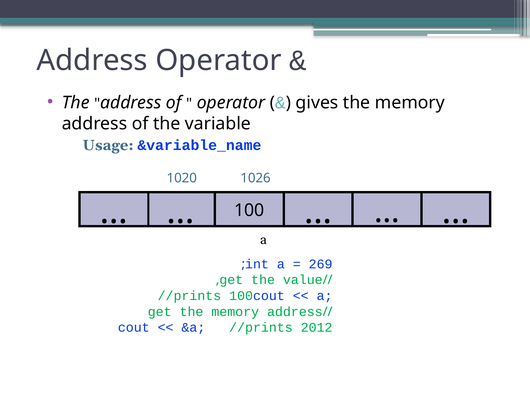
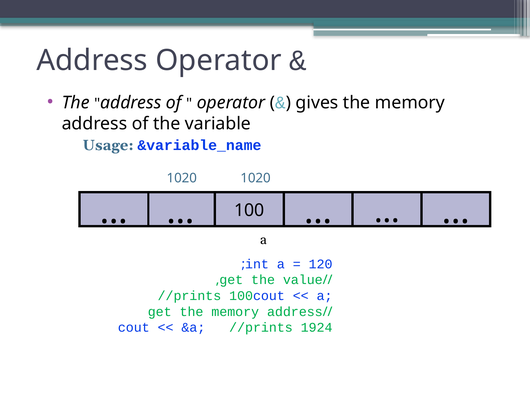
1026 at (255, 178): 1026 -> 1020
269: 269 -> 120
2012: 2012 -> 1924
